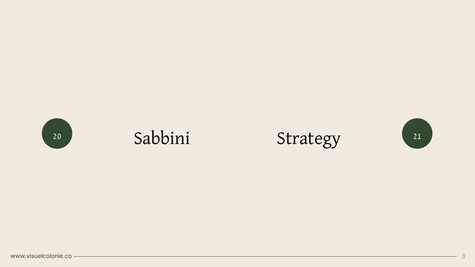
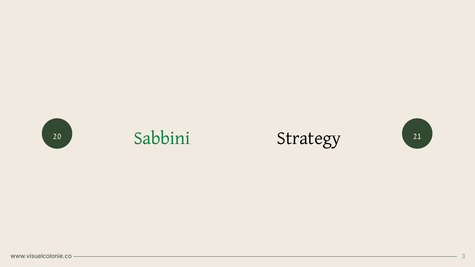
Sabbini colour: black -> green
